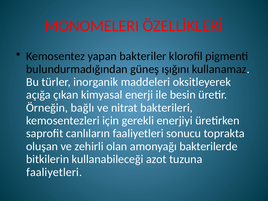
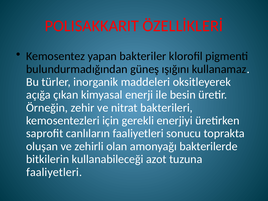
MONOMELERI: MONOMELERI -> POLISAKKARIT
bağlı: bağlı -> zehir
